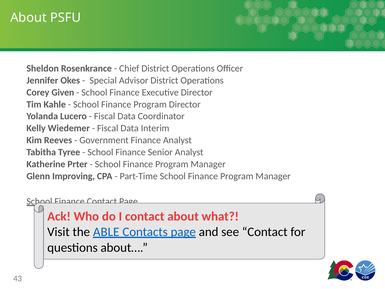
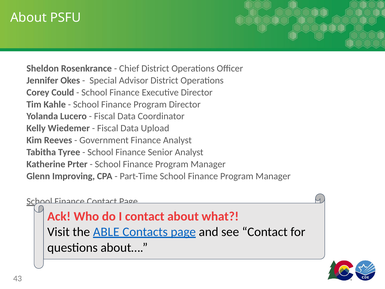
Given: Given -> Could
Interim: Interim -> Upload
